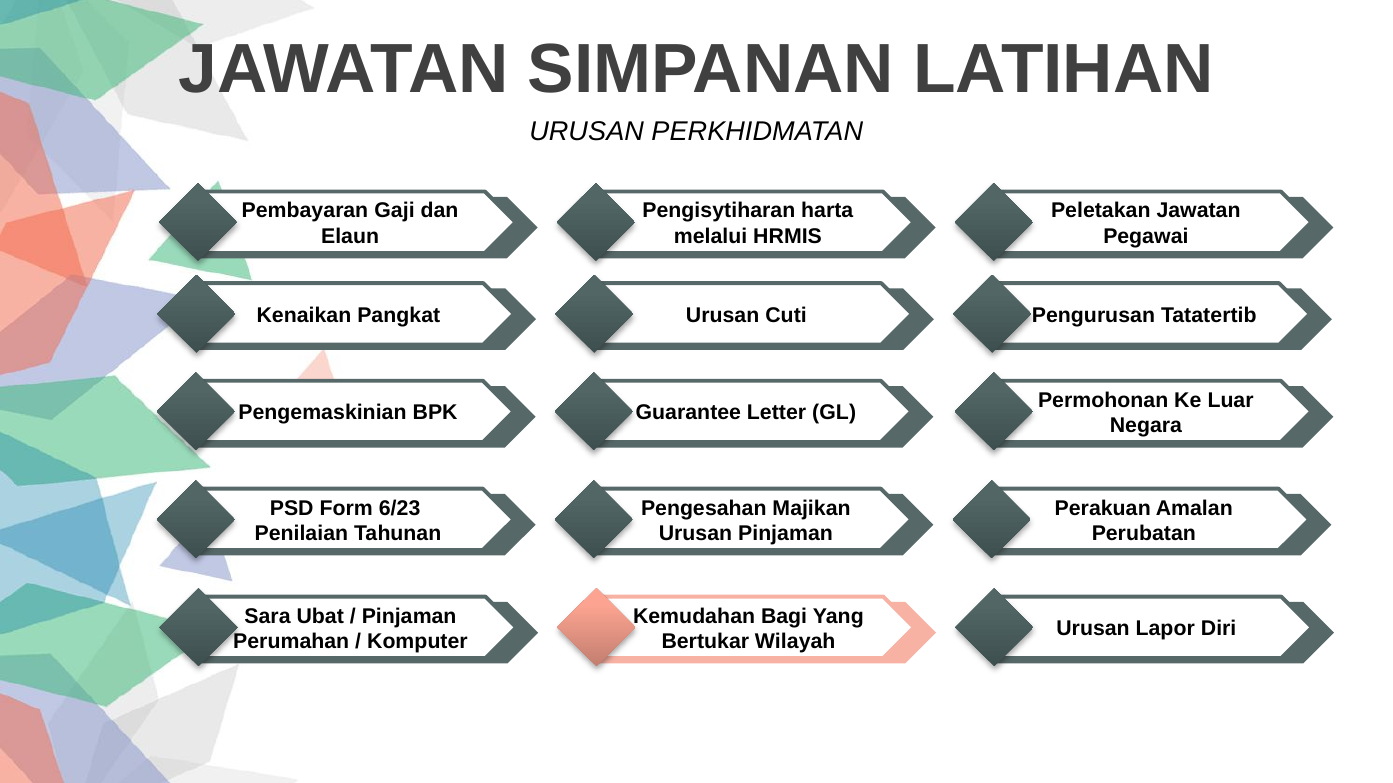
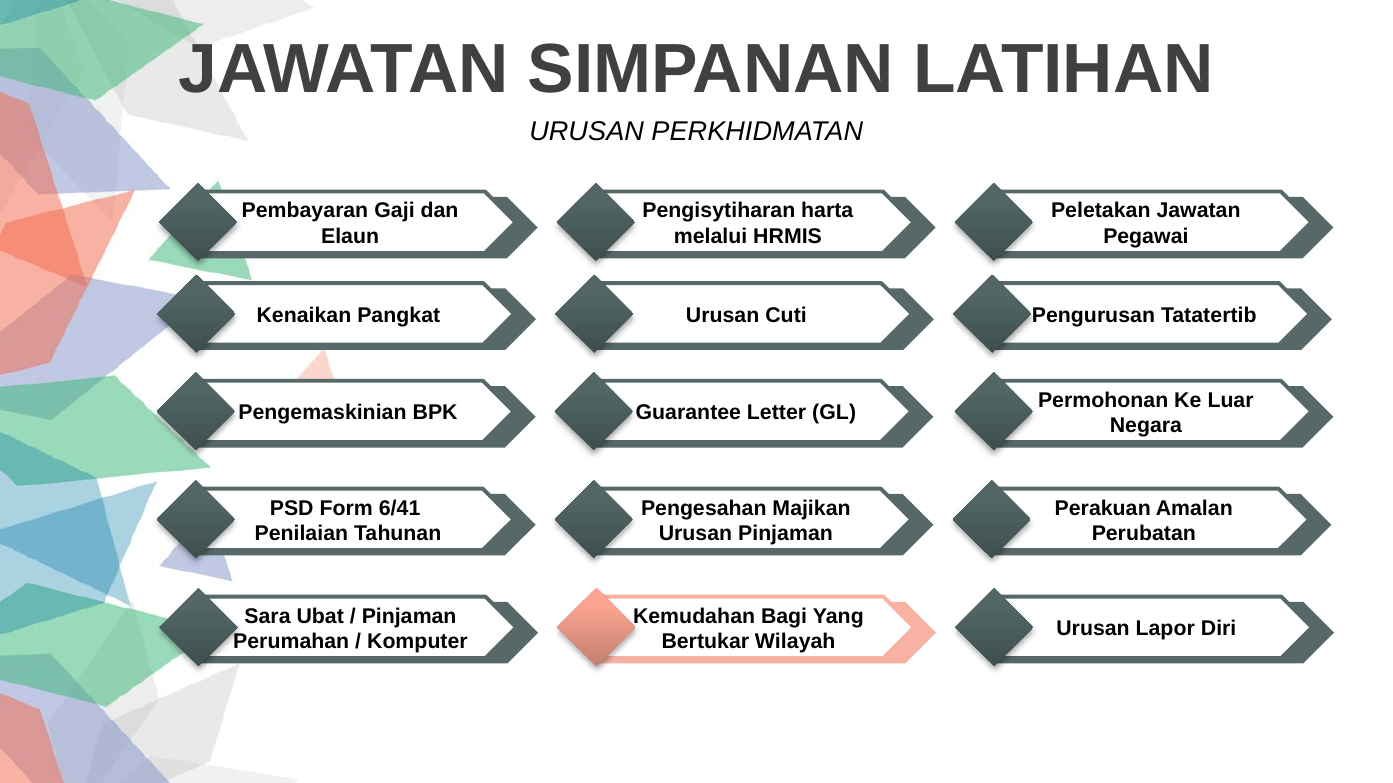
6/23: 6/23 -> 6/41
